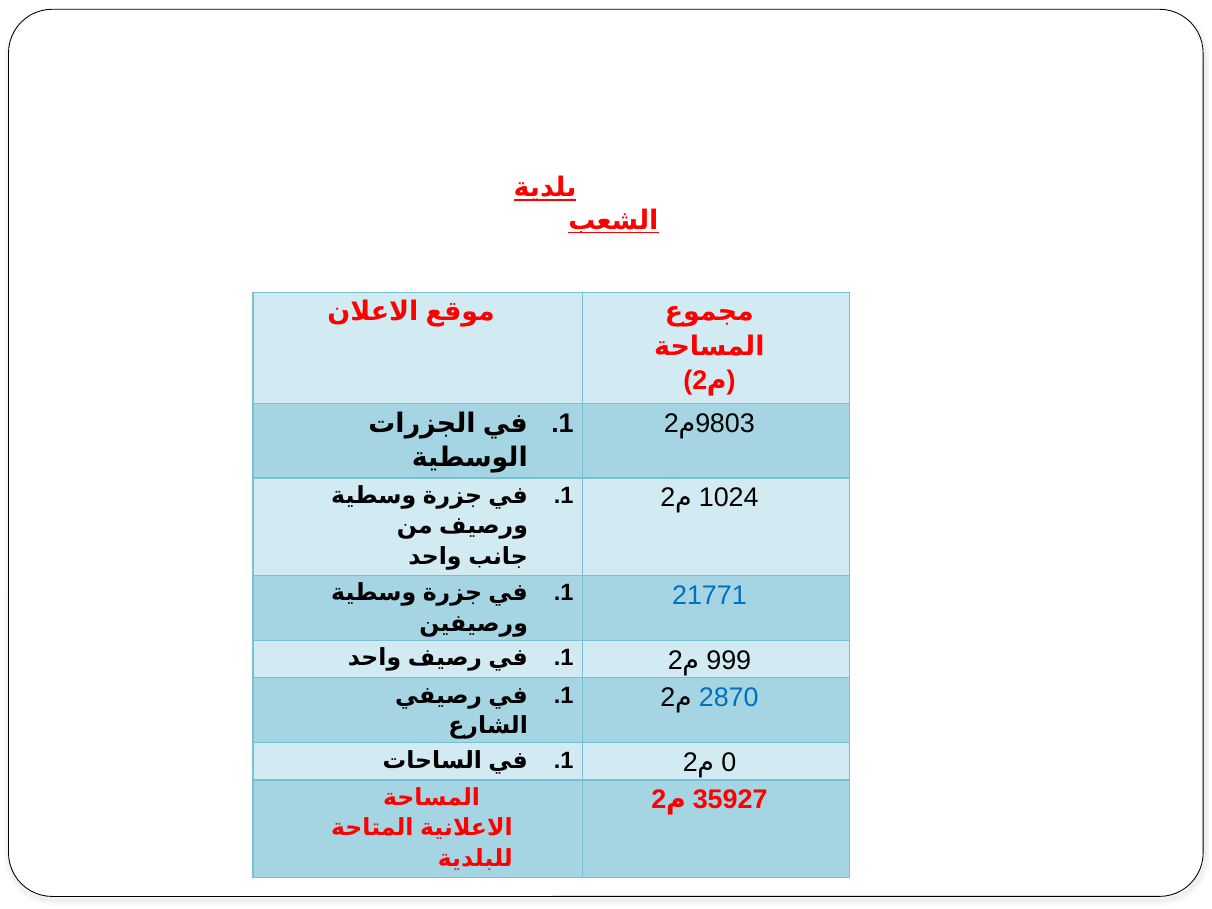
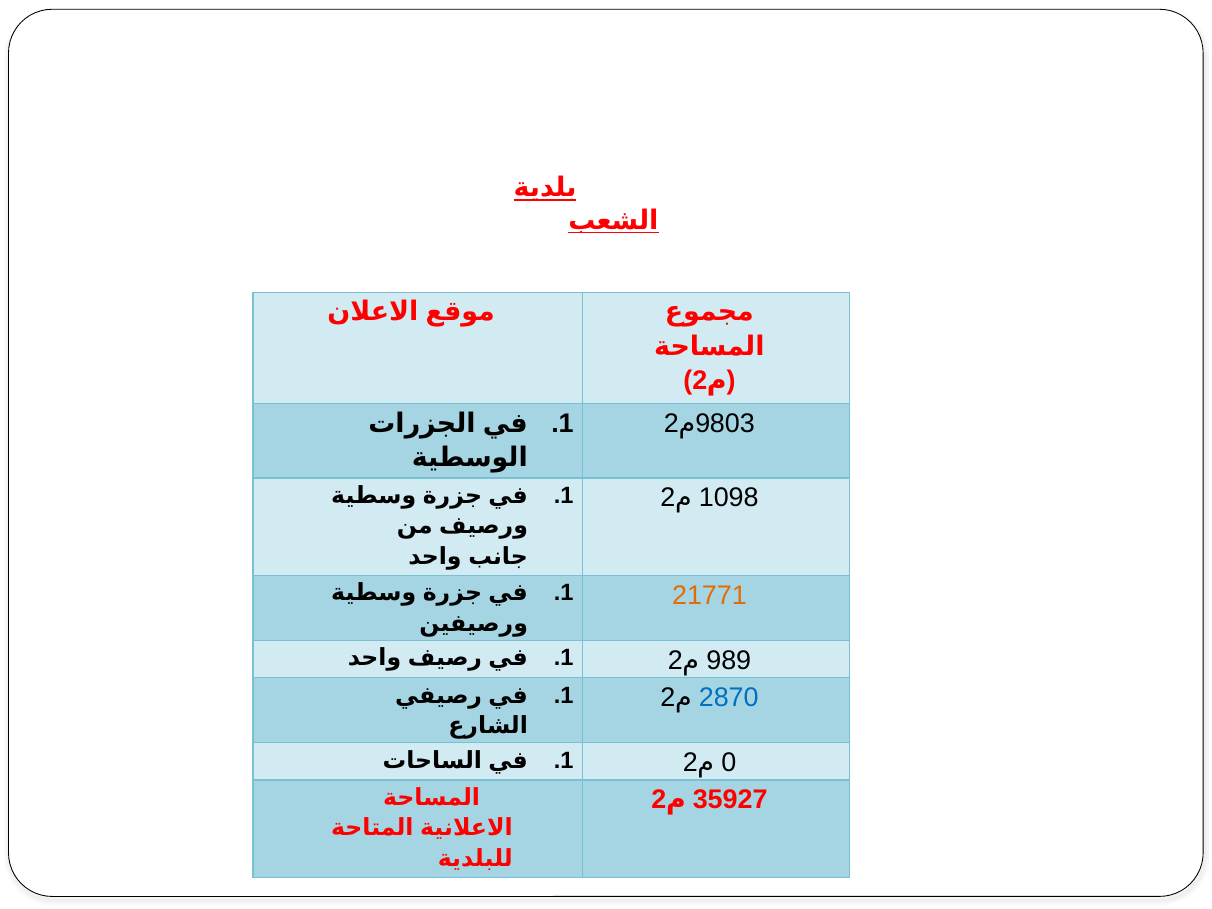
1024: 1024 -> 1098
21771 colour: blue -> orange
999: 999 -> 989
